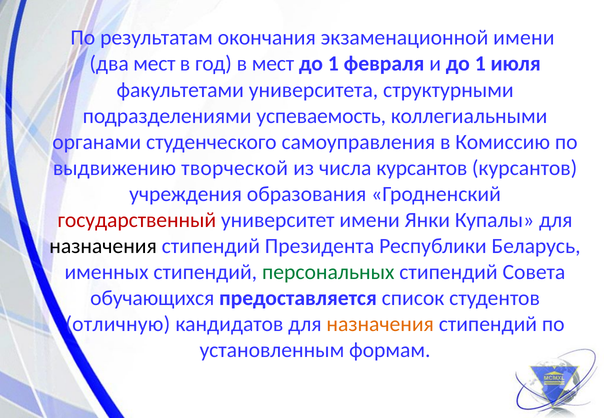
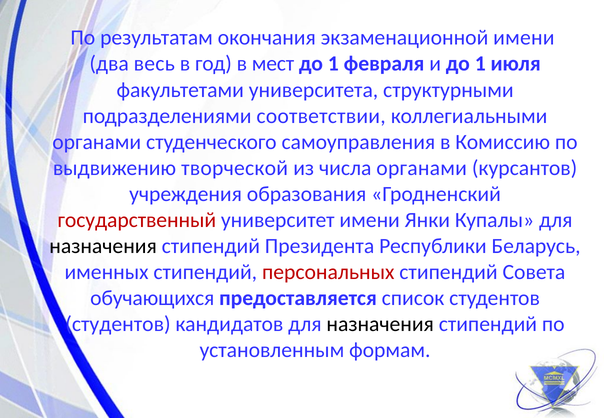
два мест: мест -> весь
успеваемость: успеваемость -> соответствии
числа курсантов: курсантов -> органами
персональных colour: green -> red
отличную at (118, 324): отличную -> студентов
назначения at (380, 324) colour: orange -> black
